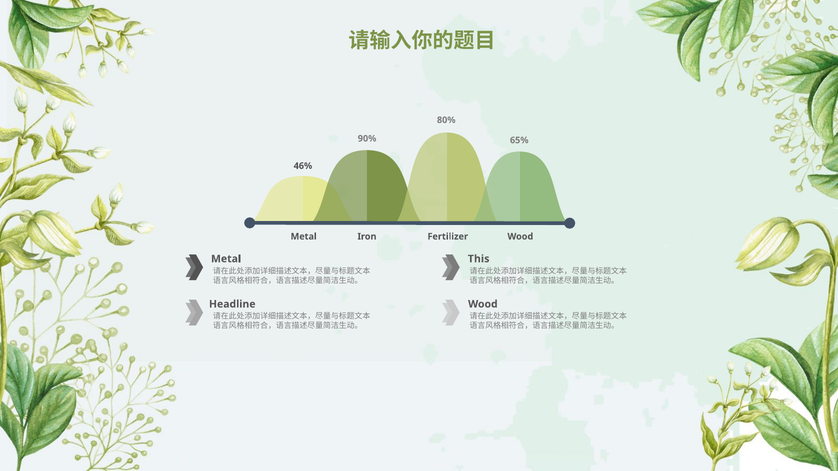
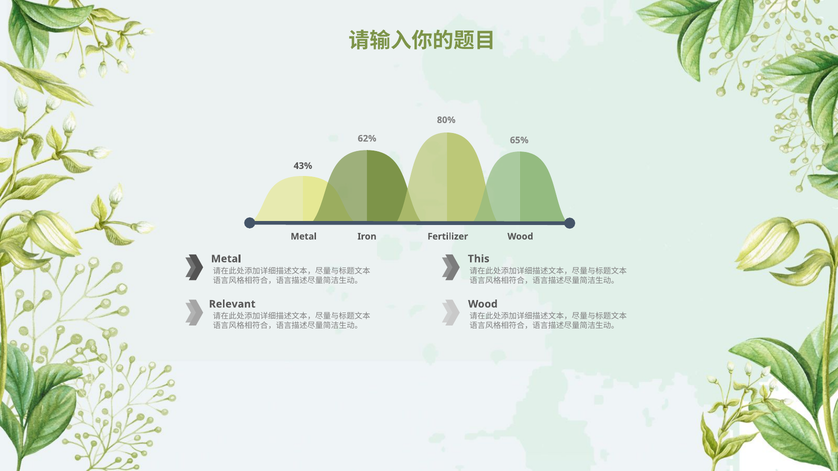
90%: 90% -> 62%
46%: 46% -> 43%
Headline: Headline -> Relevant
